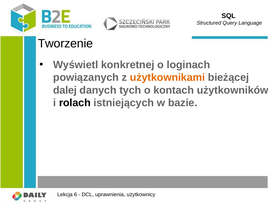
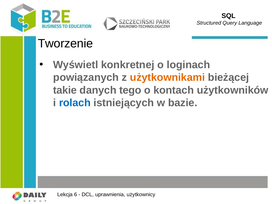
dalej: dalej -> takie
tych: tych -> tego
rolach colour: black -> blue
